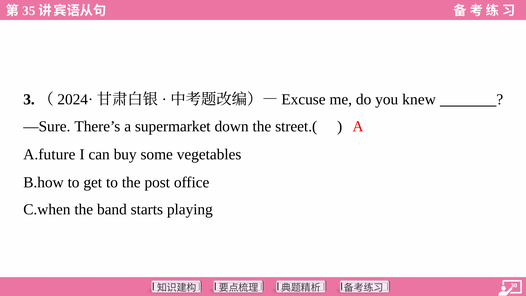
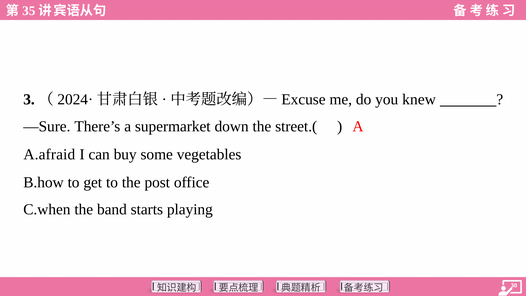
A.future: A.future -> A.afraid
